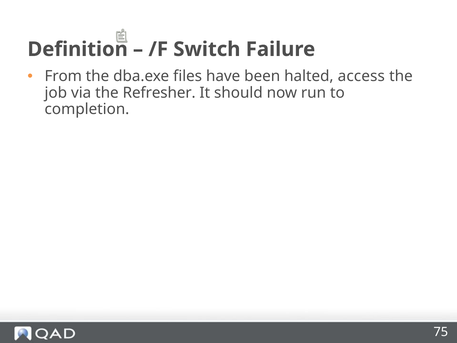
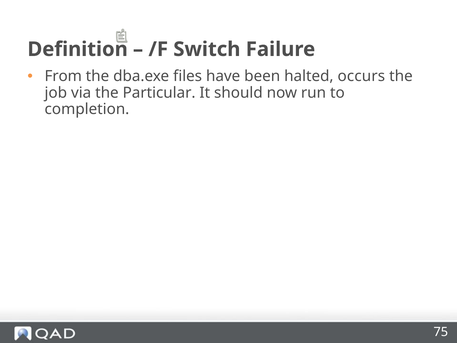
access: access -> occurs
Refresher: Refresher -> Particular
